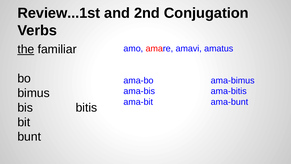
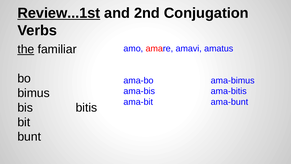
Review...1st underline: none -> present
